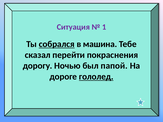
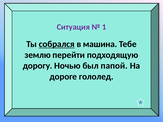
сказал: сказал -> землю
покраснения: покраснения -> подходящую
гололед underline: present -> none
